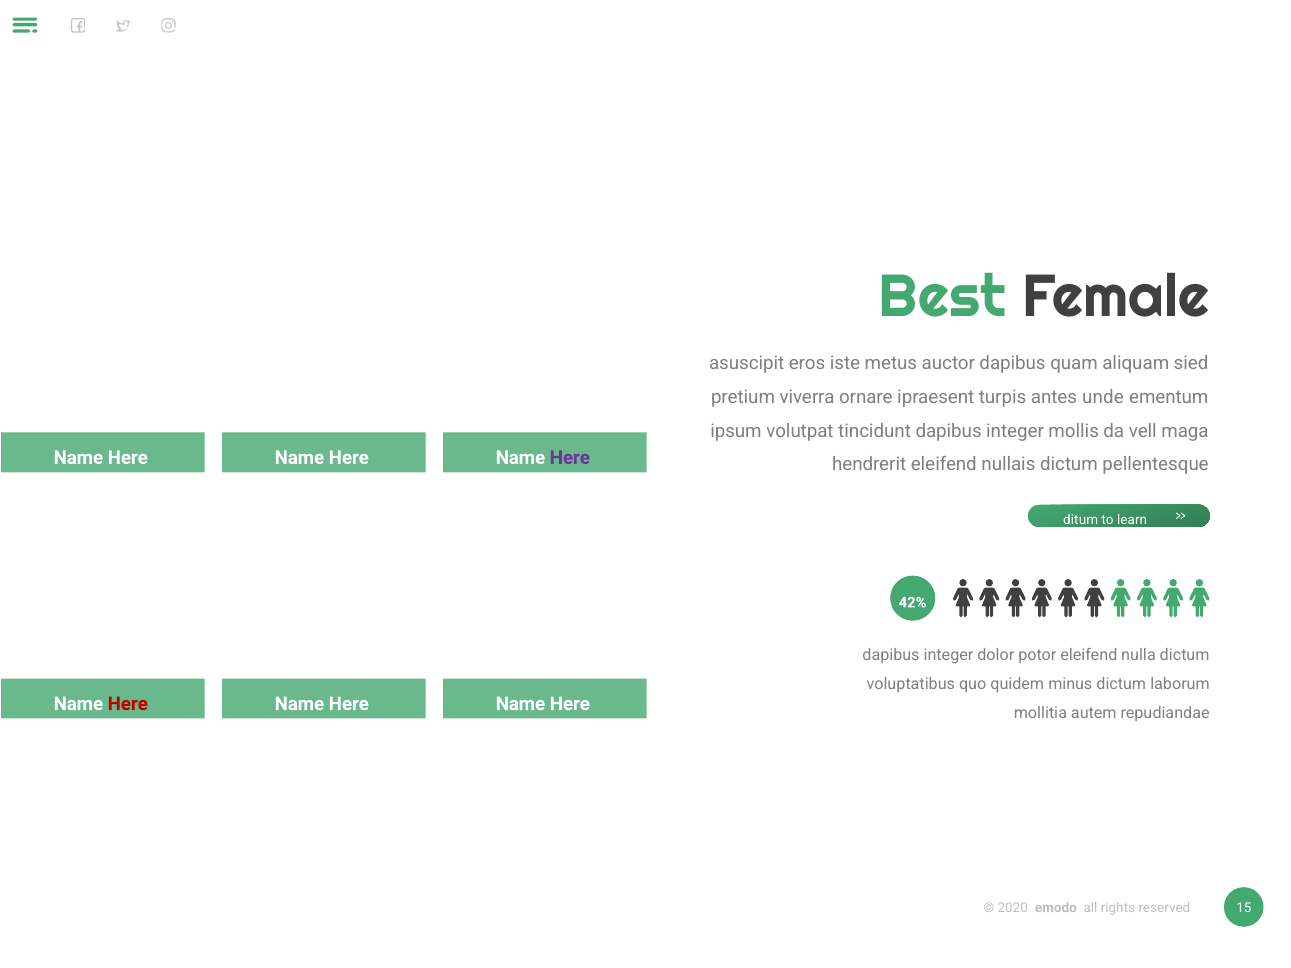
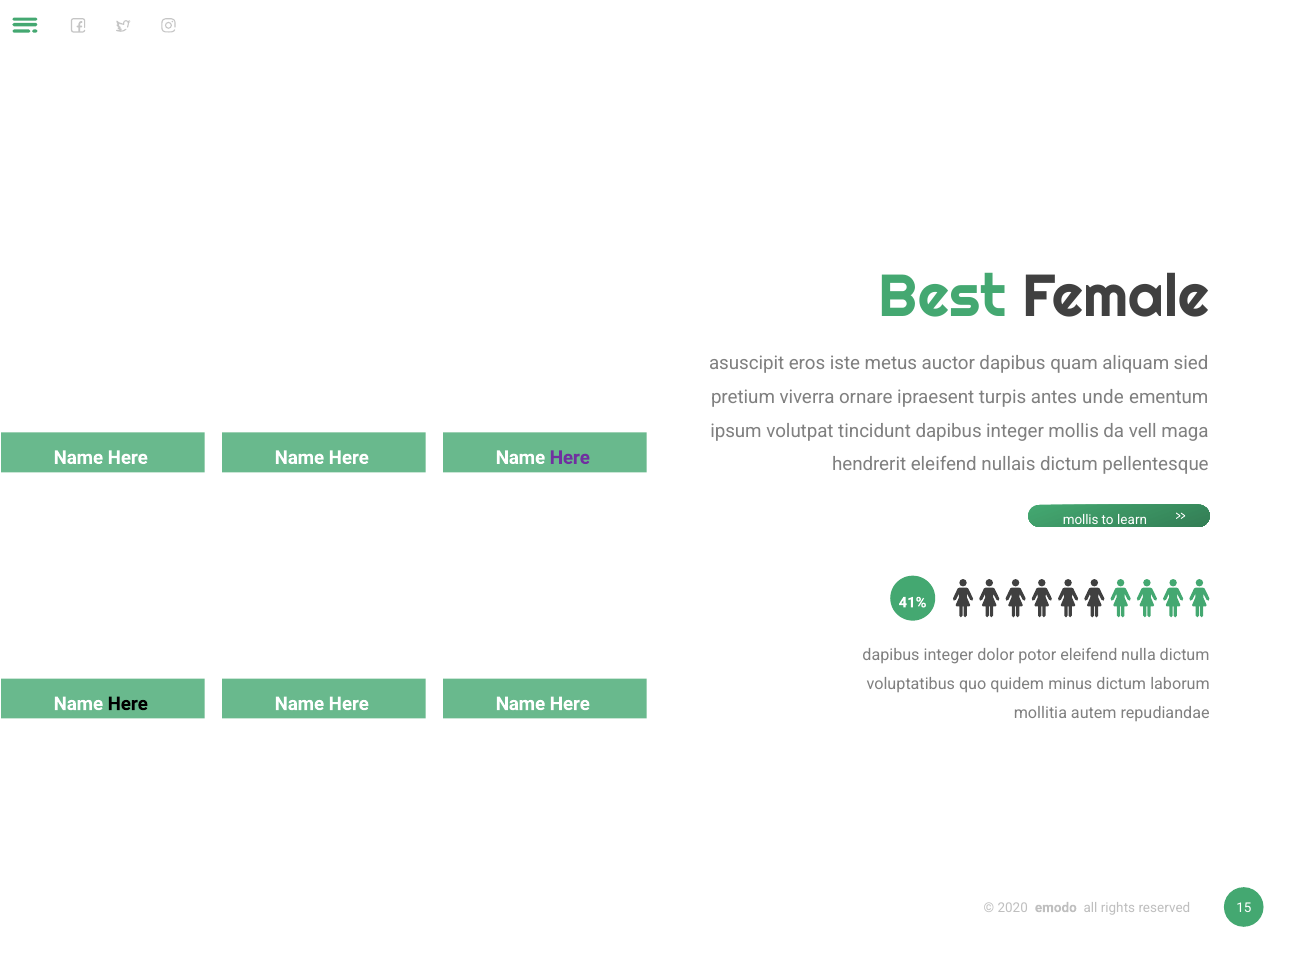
ditum at (1081, 520): ditum -> mollis
42%: 42% -> 41%
Here at (128, 704) colour: red -> black
